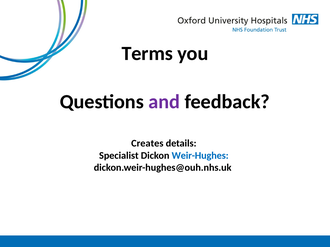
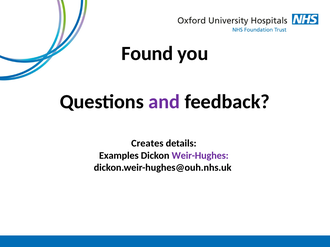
Terms: Terms -> Found
Specialist: Specialist -> Examples
Weir-Hughes colour: blue -> purple
